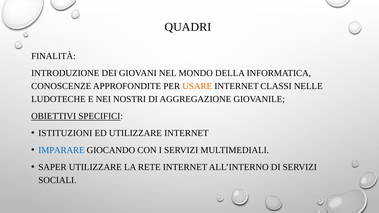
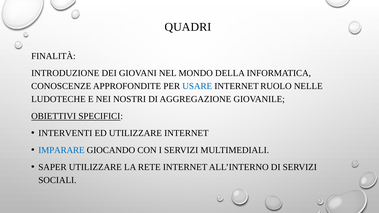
USARE colour: orange -> blue
CLASSI: CLASSI -> RUOLO
ISTITUZIONI: ISTITUZIONI -> INTERVENTI
